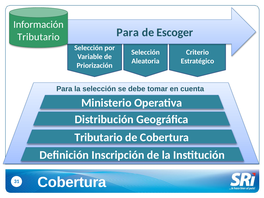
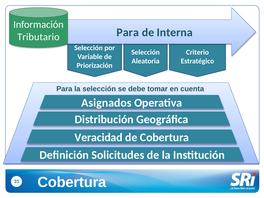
Escoger: Escoger -> Interna
Ministerio: Ministerio -> Asignados
Tributario at (98, 137): Tributario -> Veracidad
Inscripción: Inscripción -> Solicitudes
